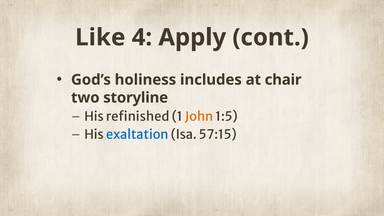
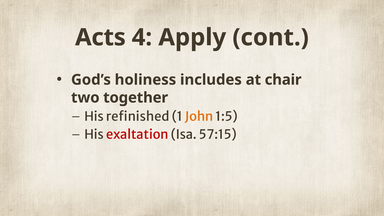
Like: Like -> Acts
storyline: storyline -> together
exaltation colour: blue -> red
